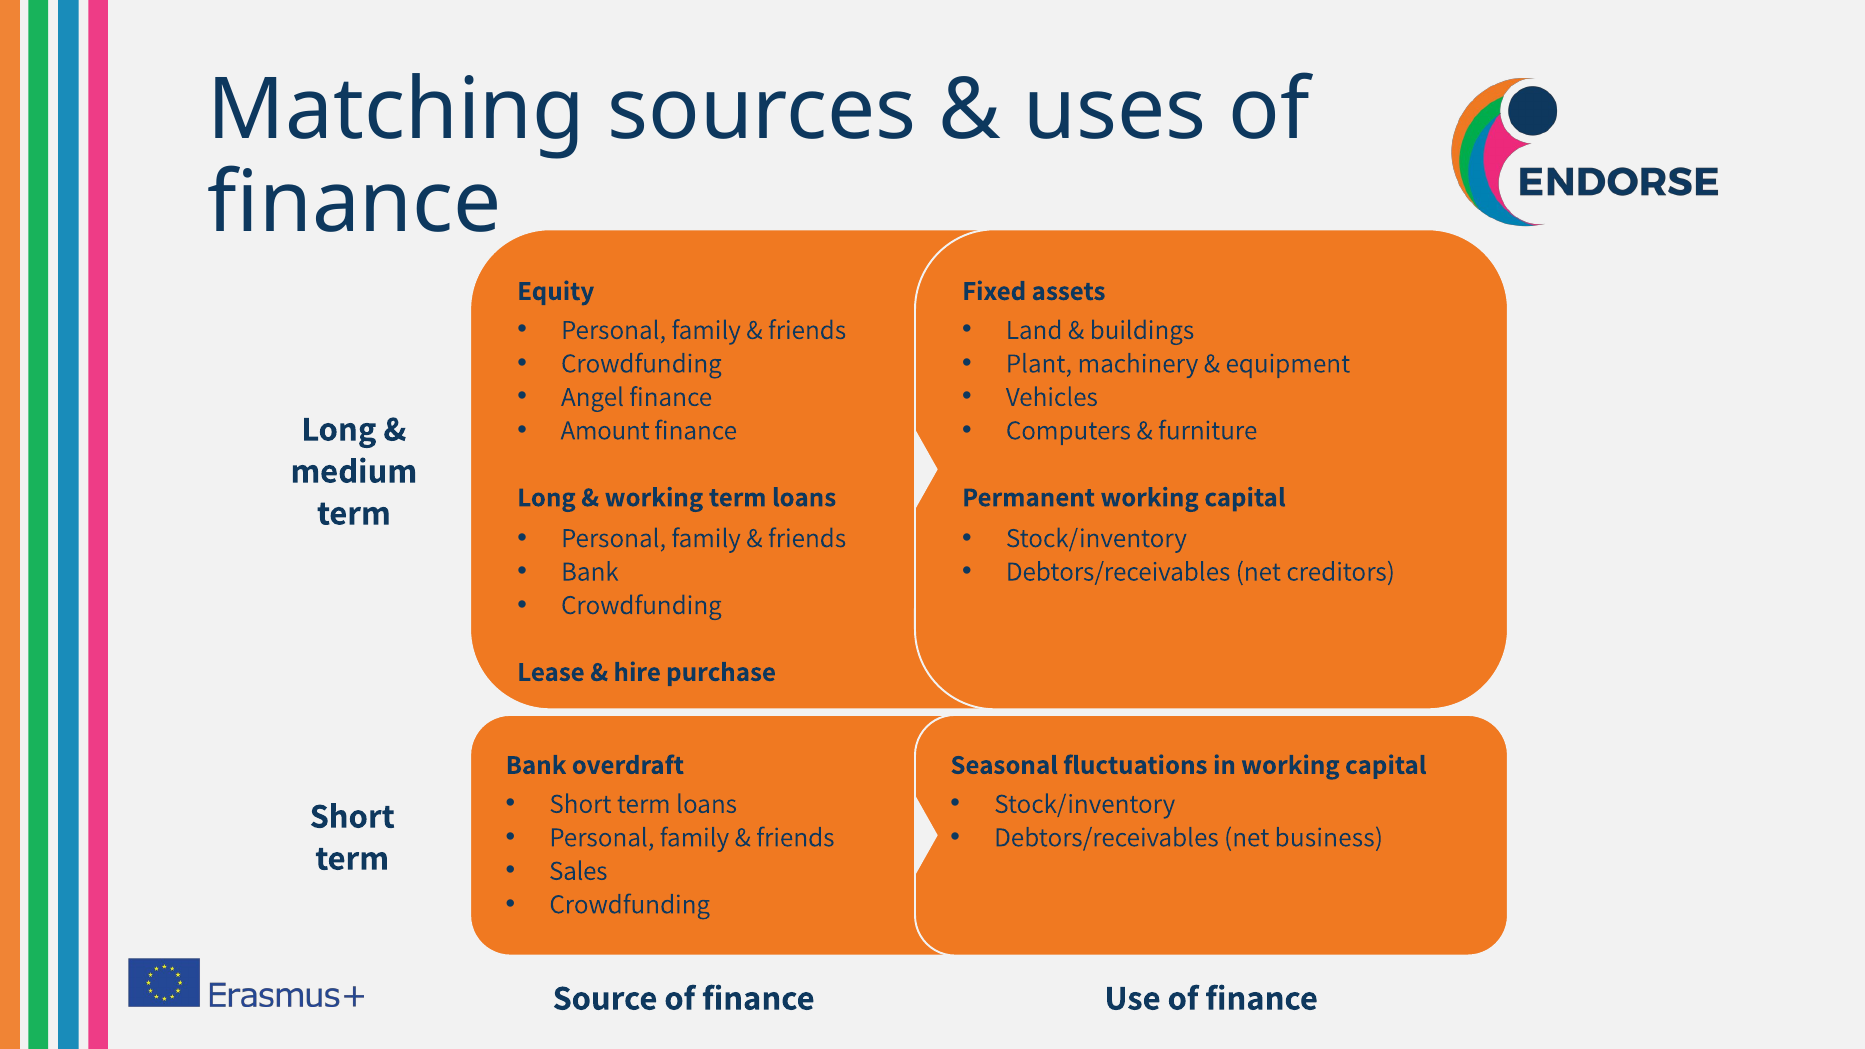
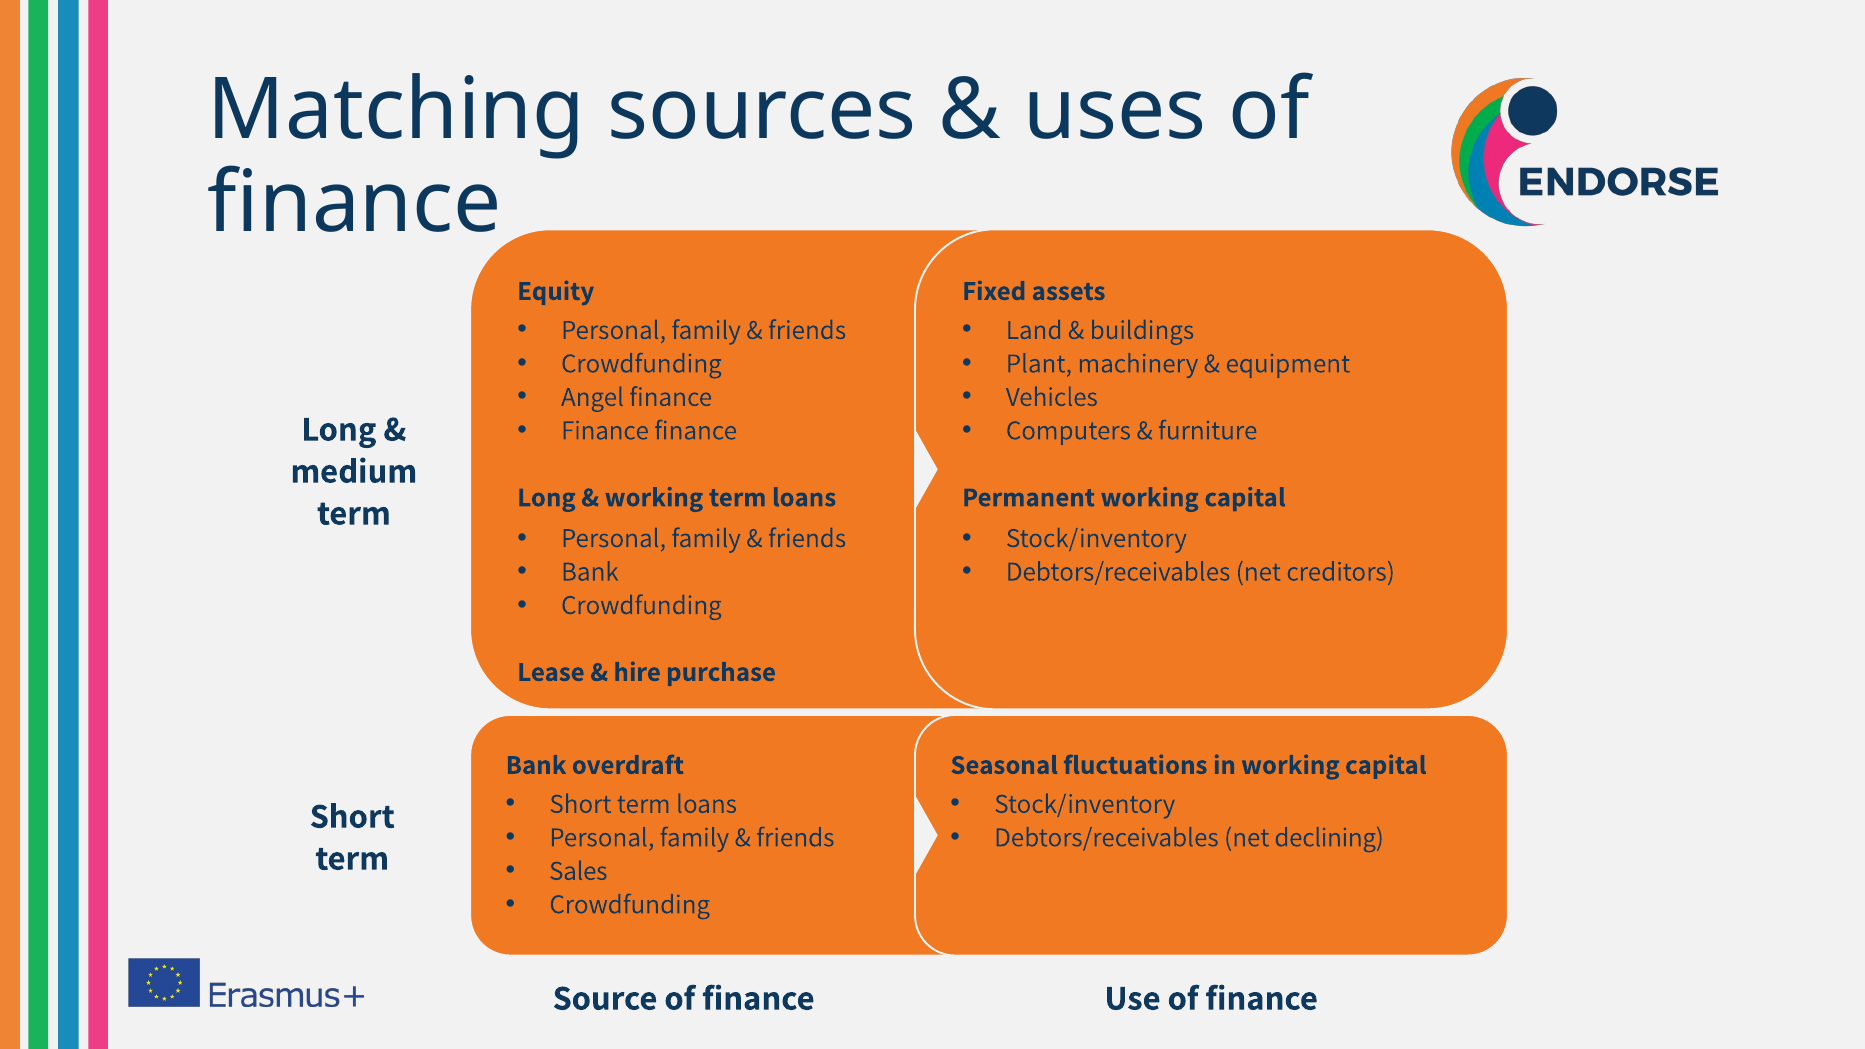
Amount at (605, 430): Amount -> Finance
business: business -> declining
